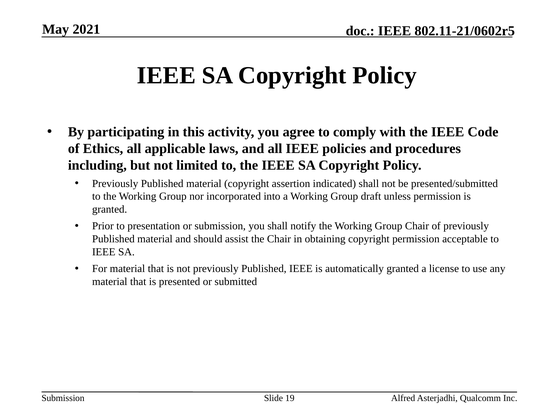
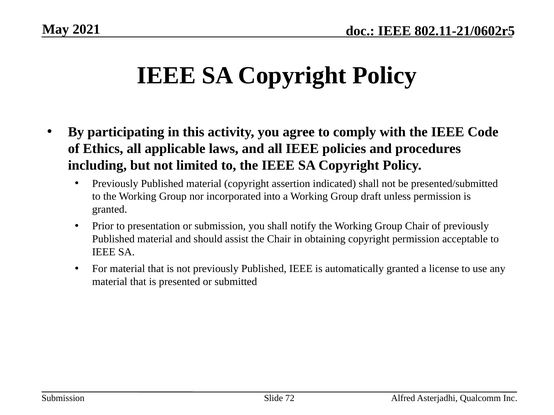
19: 19 -> 72
